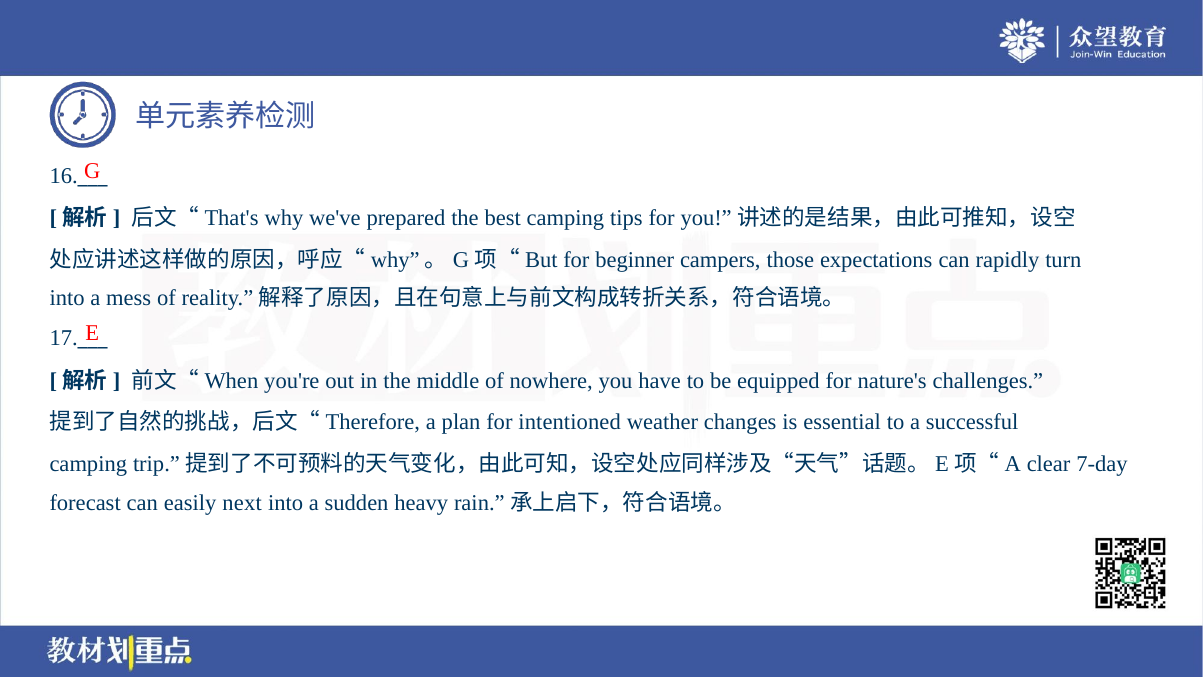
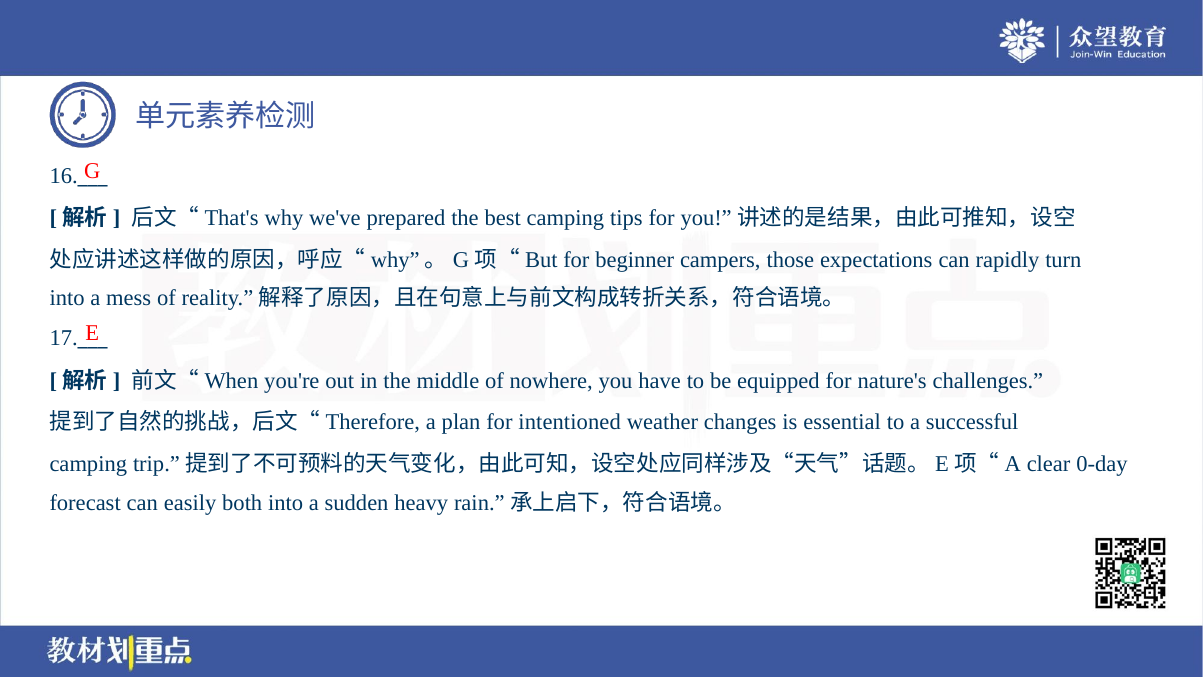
7-day: 7-day -> 0-day
next: next -> both
